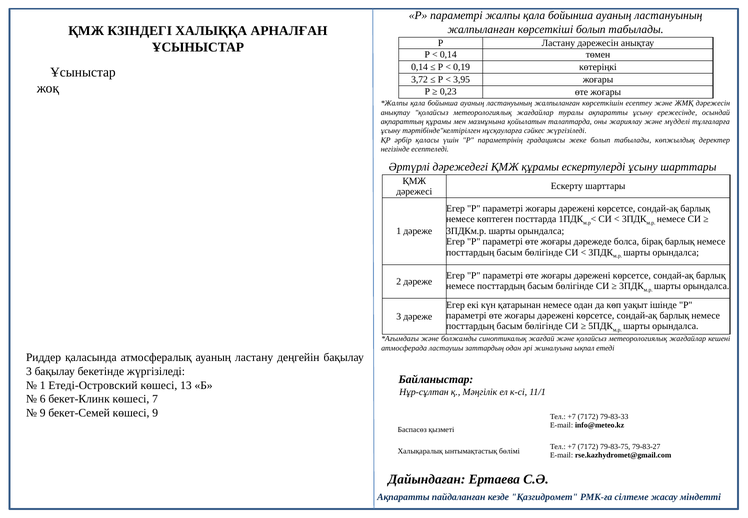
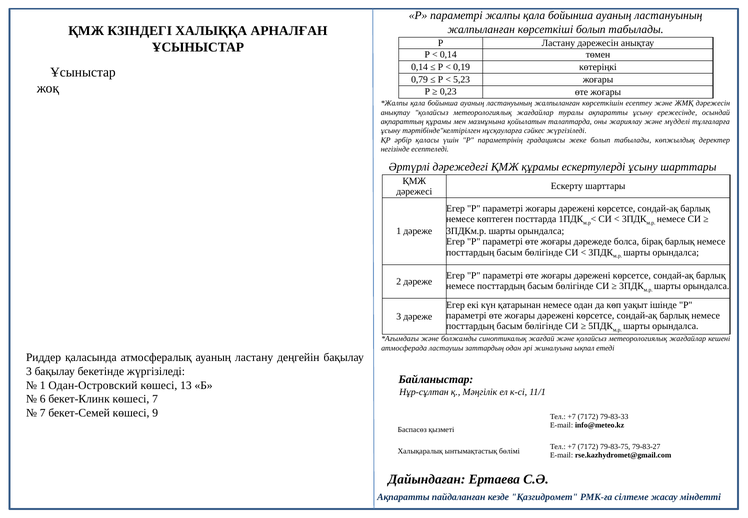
3,72: 3,72 -> 0,79
3,95: 3,95 -> 5,23
Етеді-Островский: Етеді-Островский -> Одан-Островский
9 at (43, 413): 9 -> 7
